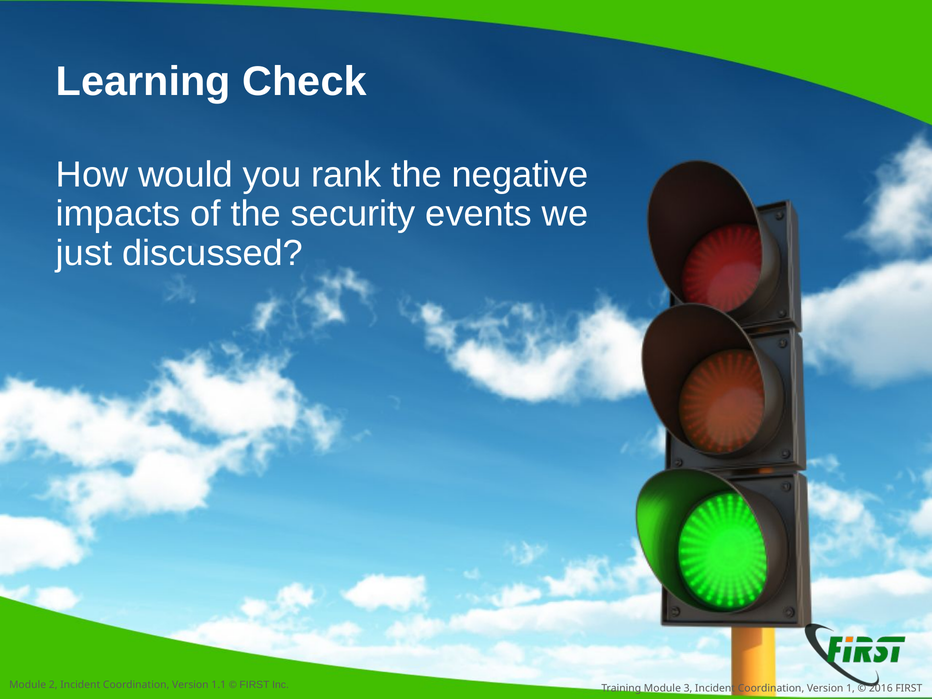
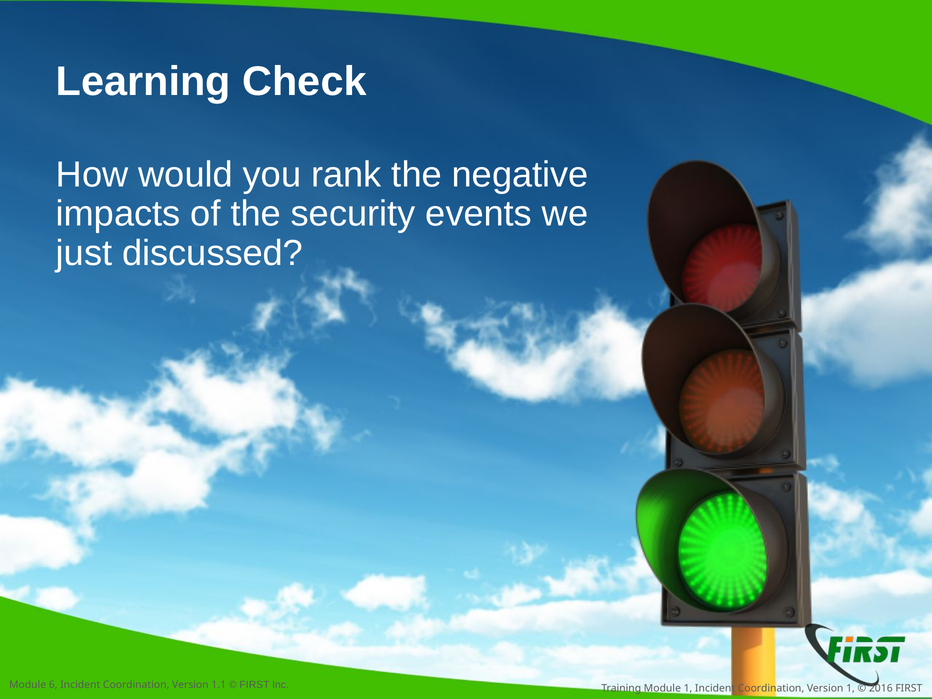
2: 2 -> 6
Module 3: 3 -> 1
